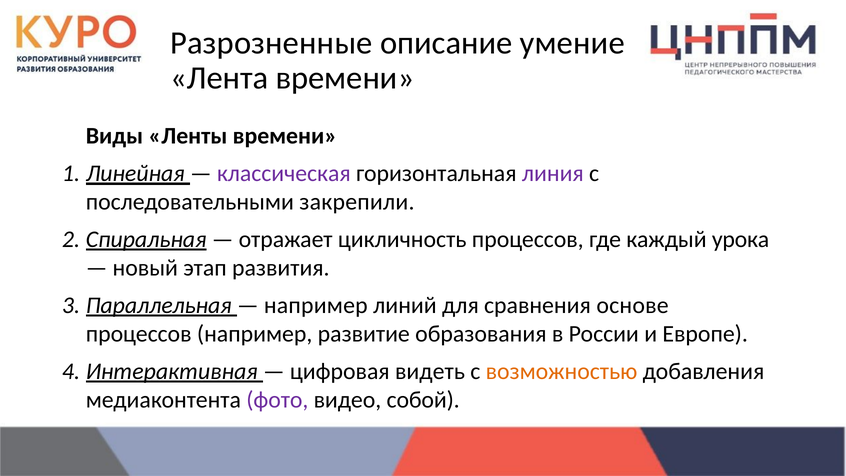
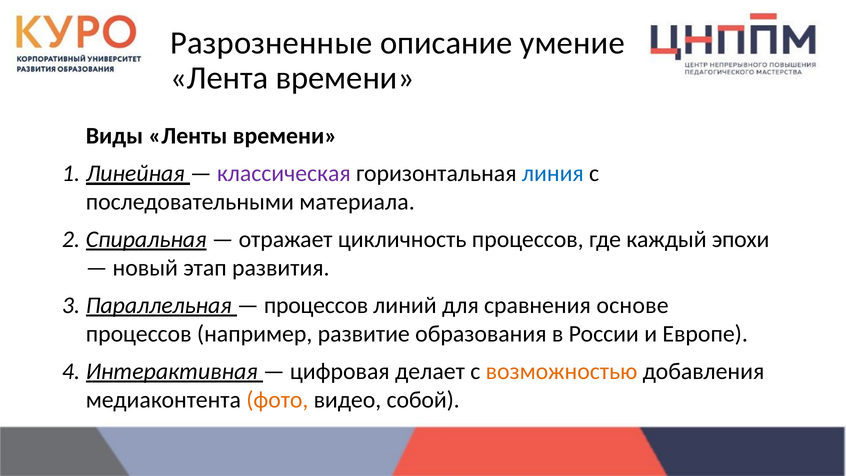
линия colour: purple -> blue
закрепили: закрепили -> материала
урока: урока -> эпохи
например at (316, 305): например -> процессов
видеть: видеть -> делает
фото colour: purple -> orange
